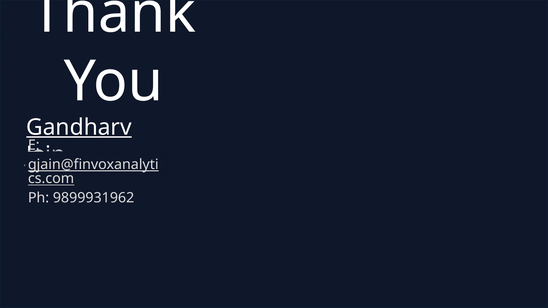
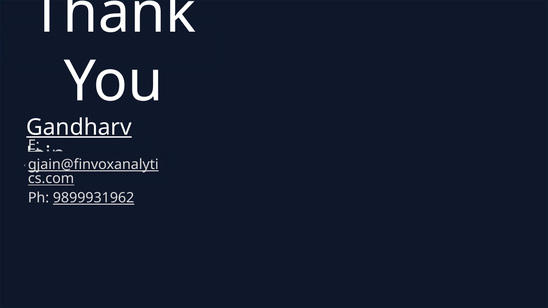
9899931962 underline: none -> present
